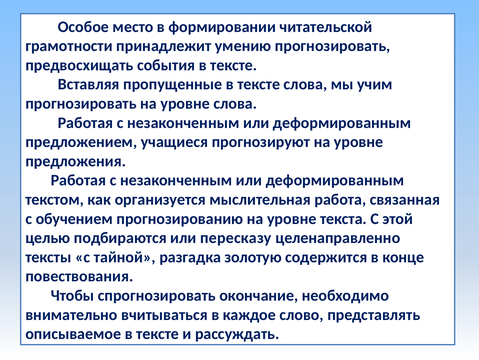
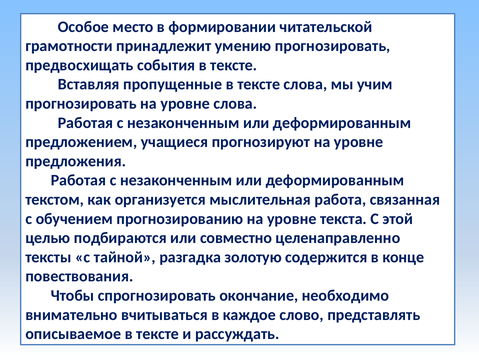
пересказу: пересказу -> совместно
